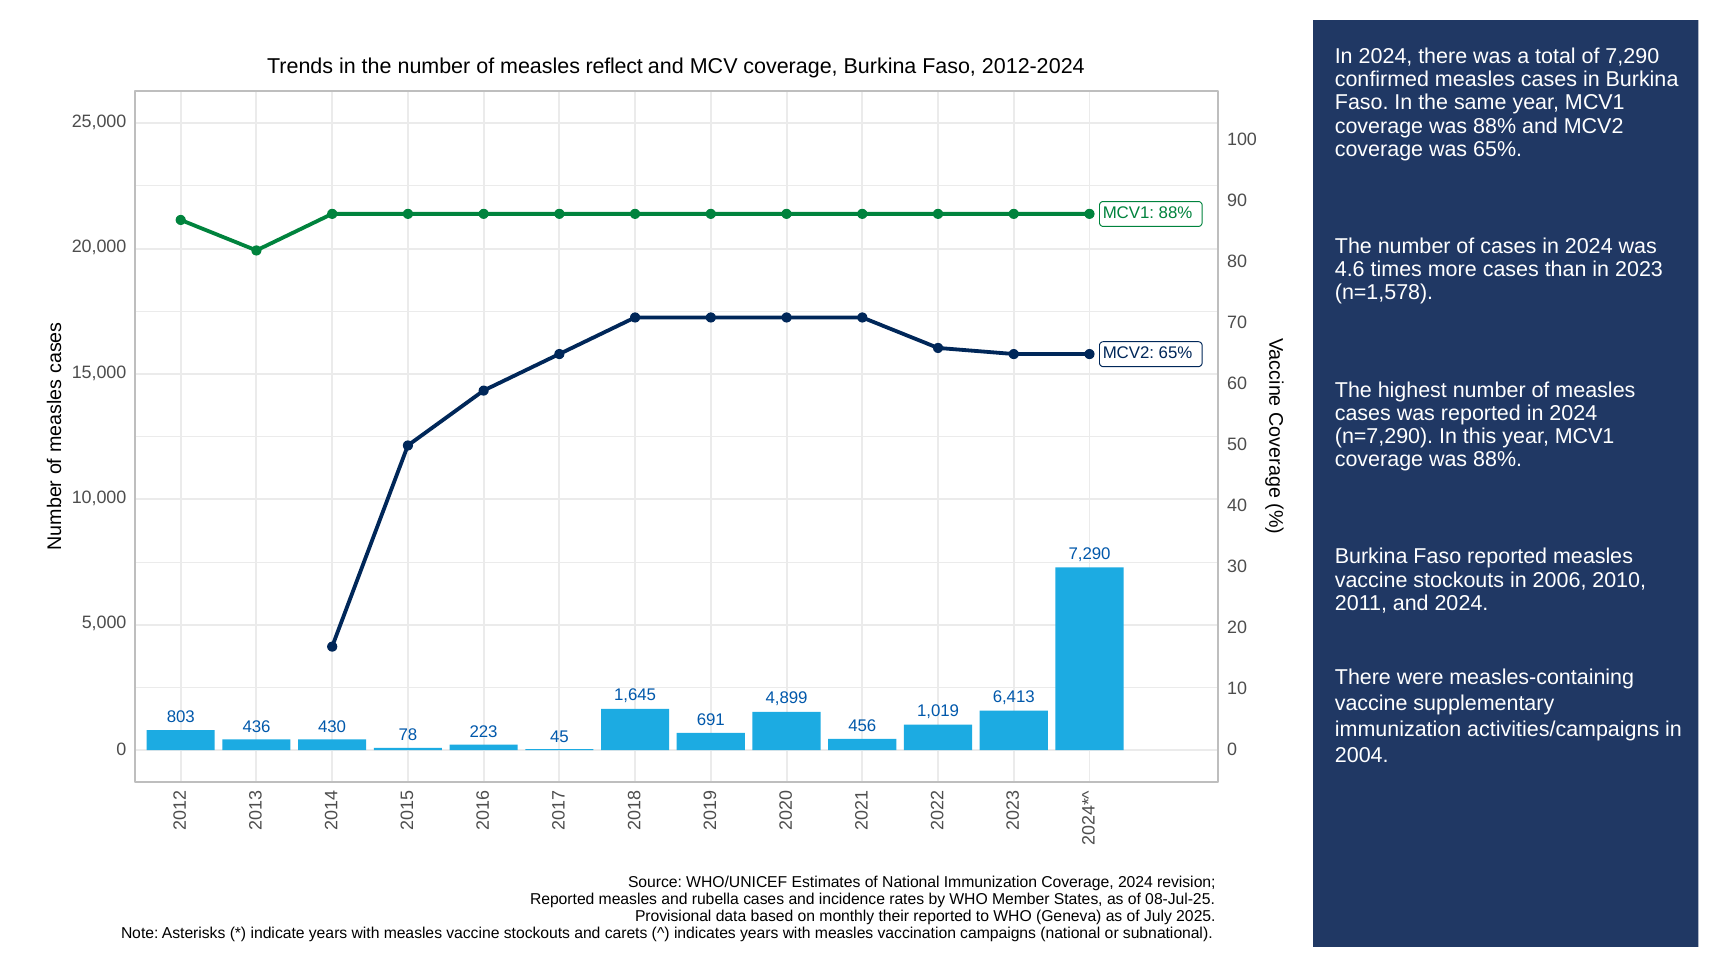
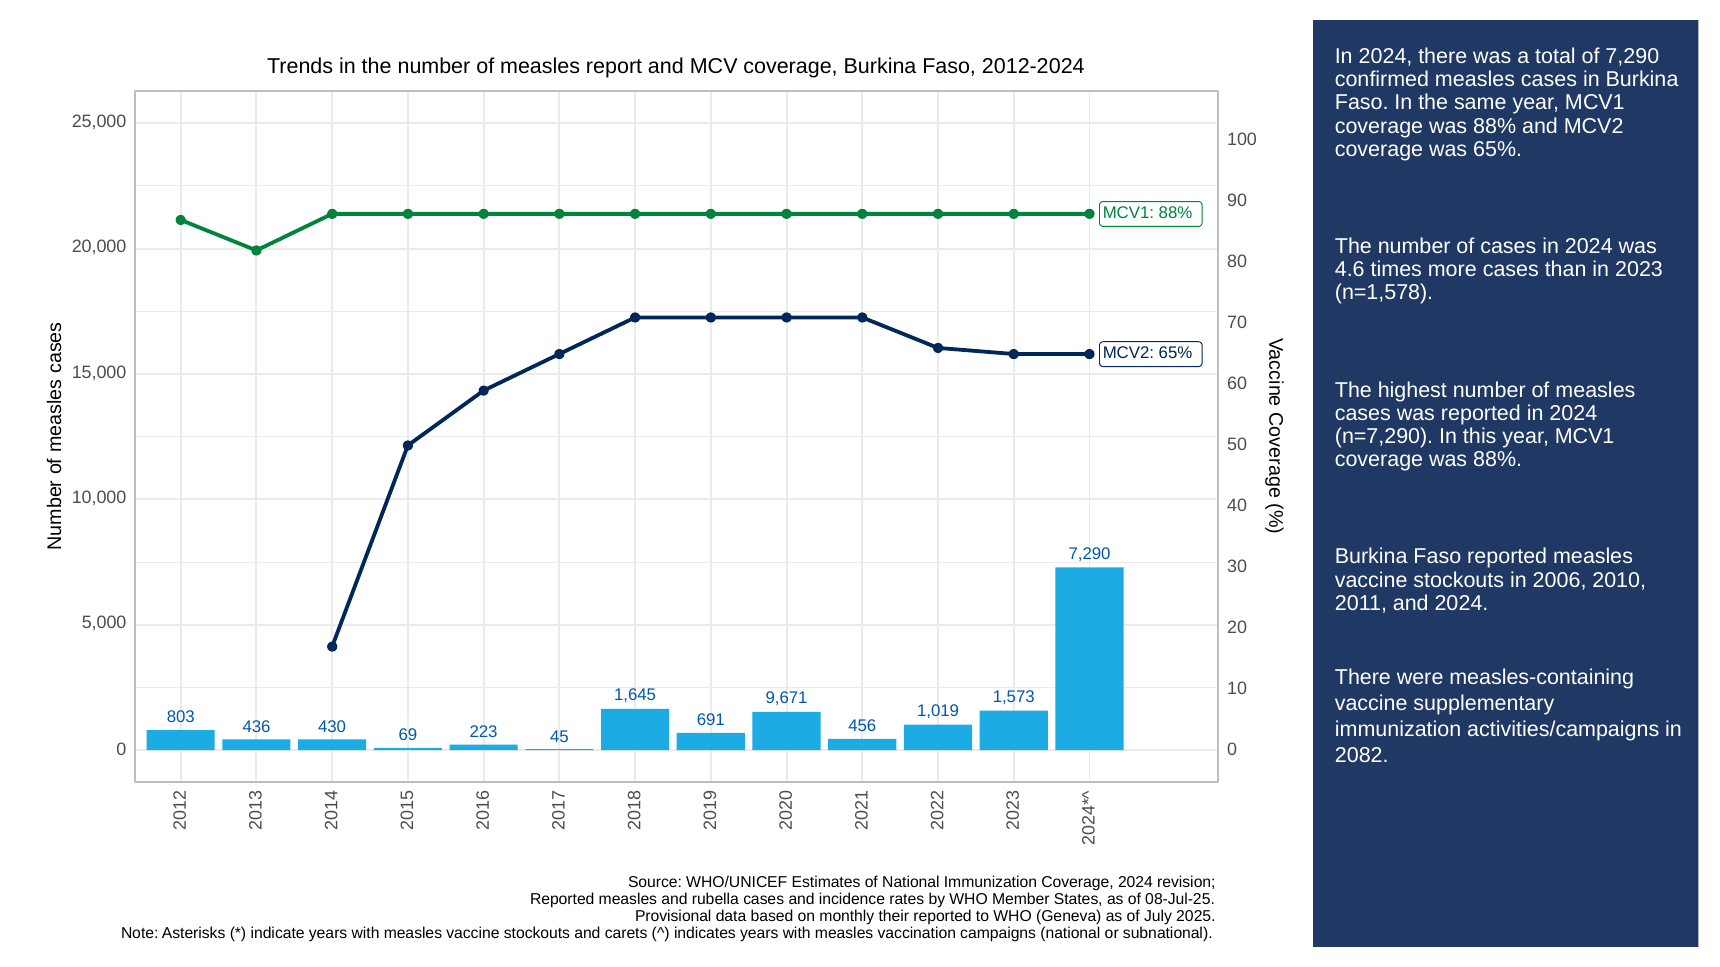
reflect: reflect -> report
6,413: 6,413 -> 1,573
4,899: 4,899 -> 9,671
78: 78 -> 69
2004: 2004 -> 2082
